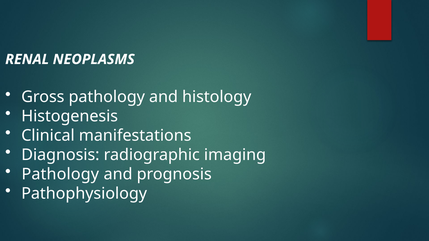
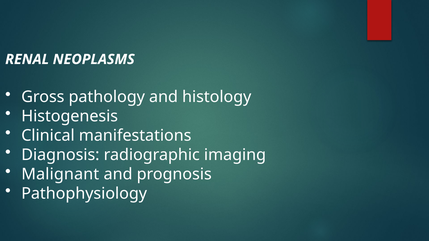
Pathology at (60, 174): Pathology -> Malignant
